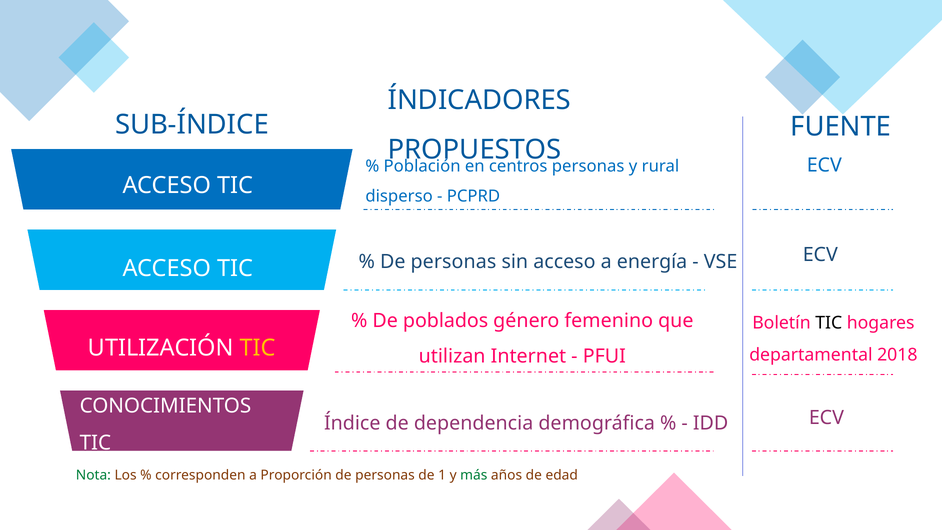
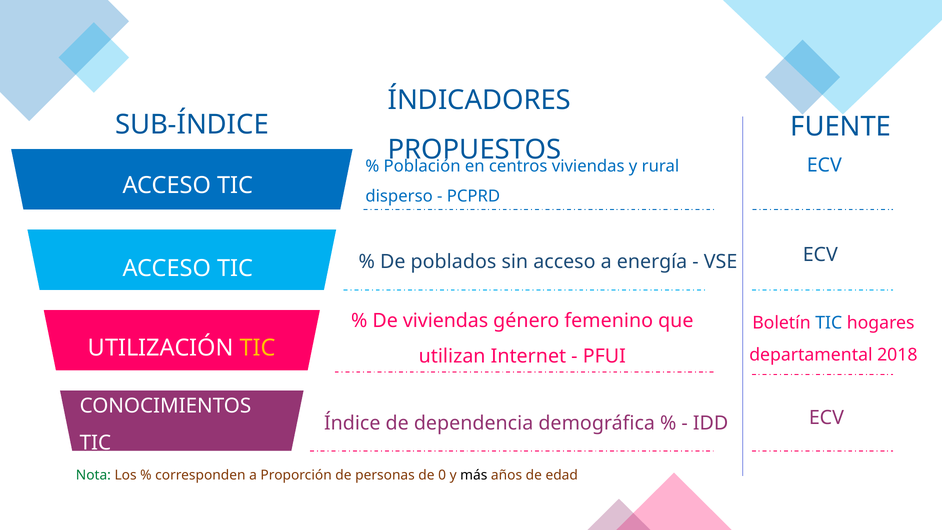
personas at (588, 166): personas -> viviendas
personas at (453, 262): personas -> poblados
De poblados: poblados -> viviendas
TIC at (829, 323) colour: black -> blue
1: 1 -> 0
más colour: green -> black
